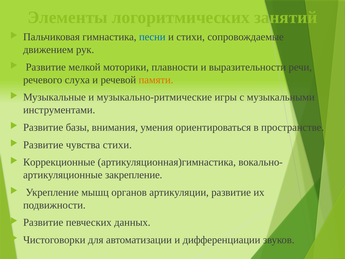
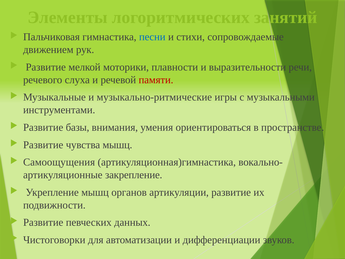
памяти colour: orange -> red
чувства стихи: стихи -> мышц
Коррекционные: Коррекционные -> Самоощущения
